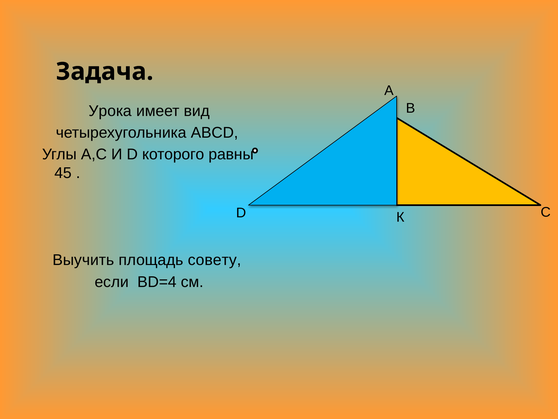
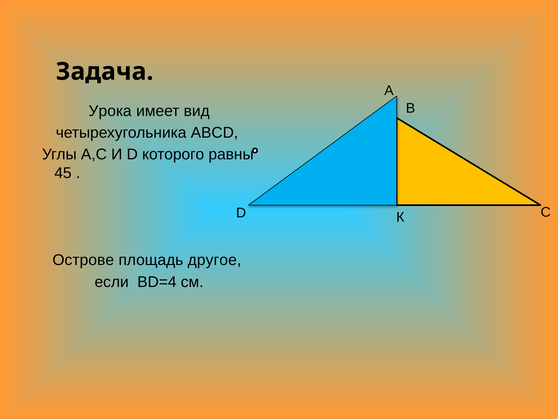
Выучить: Выучить -> Острове
совету: совету -> другое
